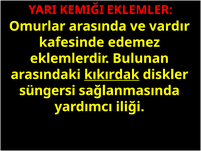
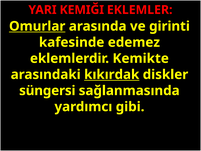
Omurlar underline: none -> present
vardır: vardır -> girinti
Bulunan: Bulunan -> Kemikte
iliği: iliği -> gibi
